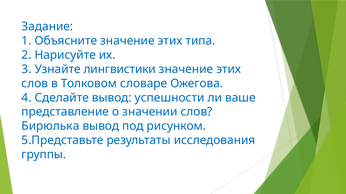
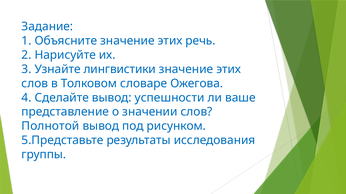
типа: типа -> речь
Бирюлька: Бирюлька -> Полнотой
